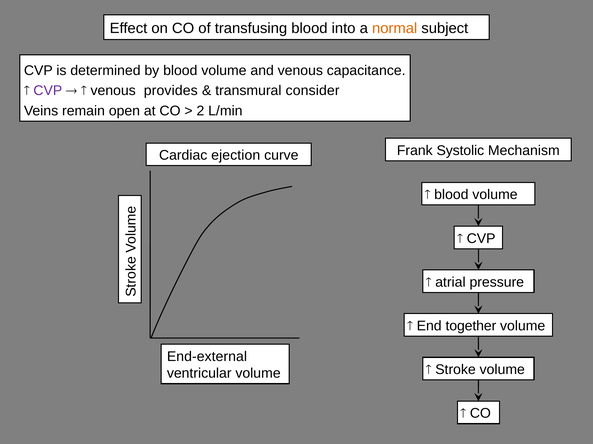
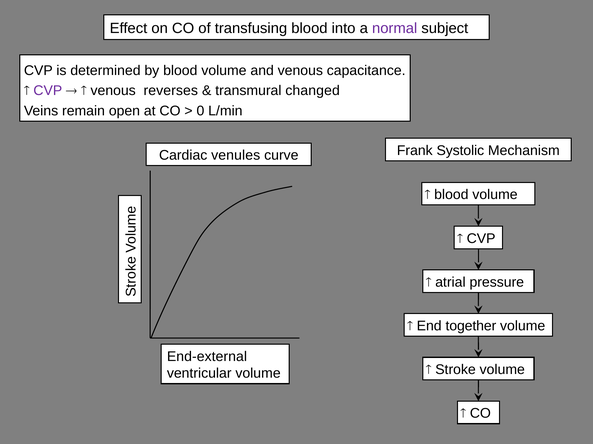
normal colour: orange -> purple
provides: provides -> reverses
consider: consider -> changed
2: 2 -> 0
ejection: ejection -> venules
